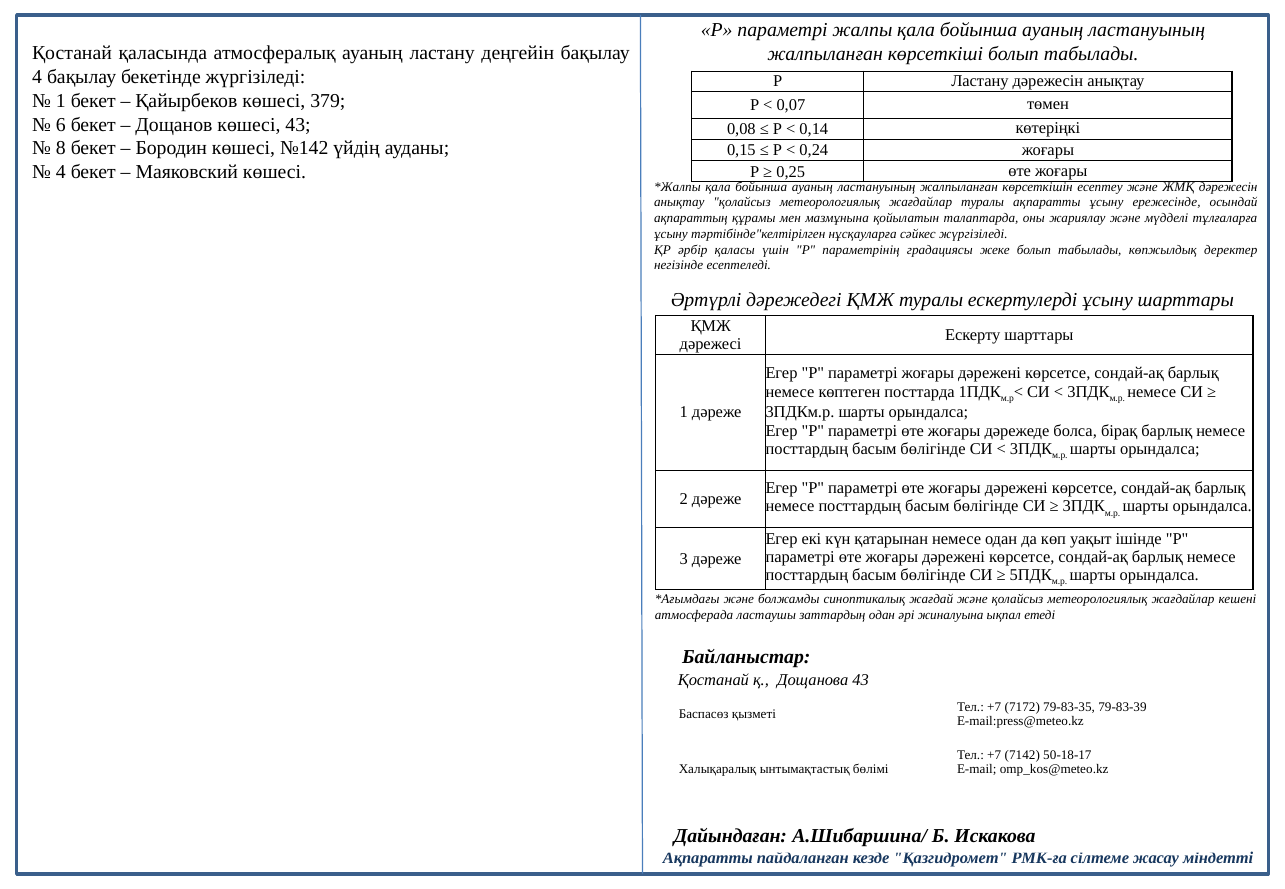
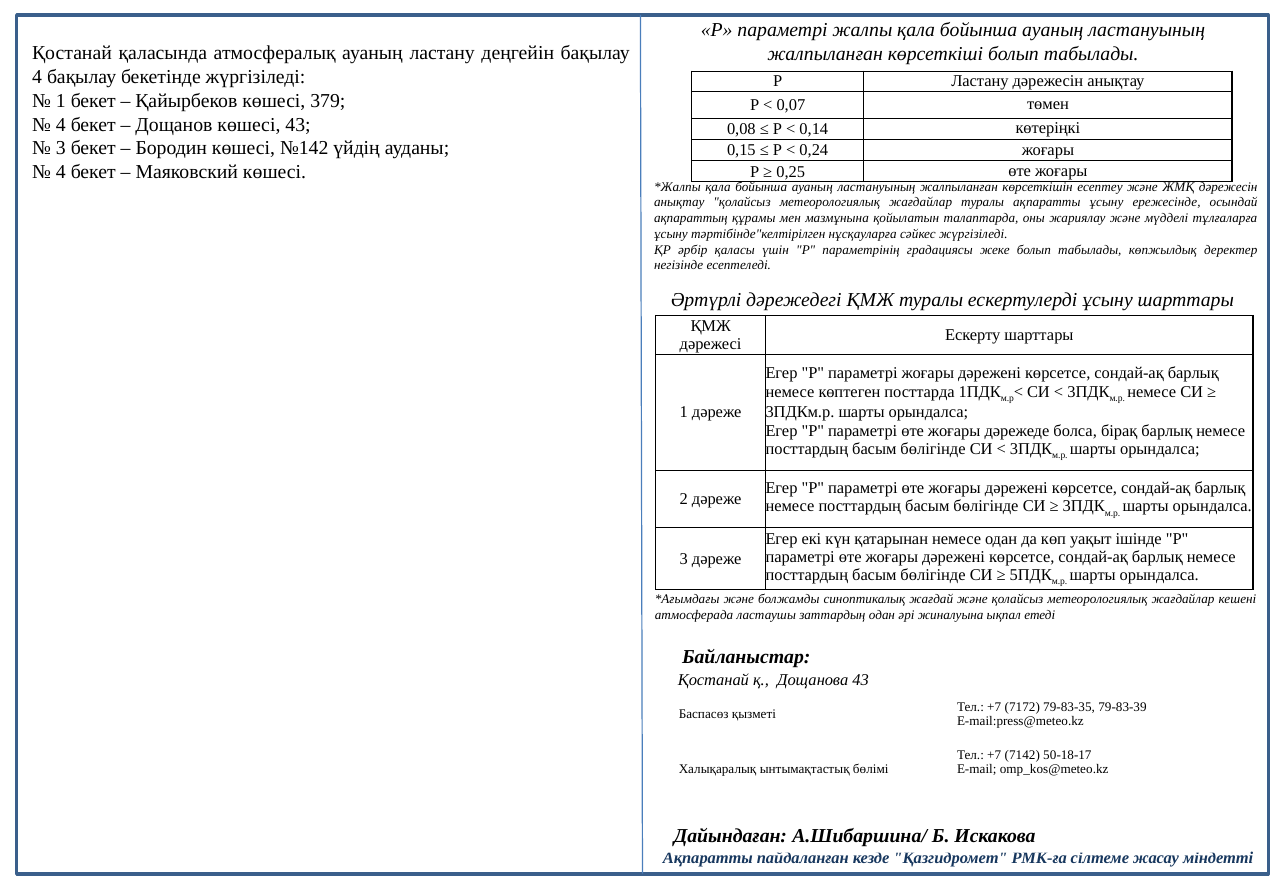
6 at (61, 125): 6 -> 4
8 at (61, 148): 8 -> 3
